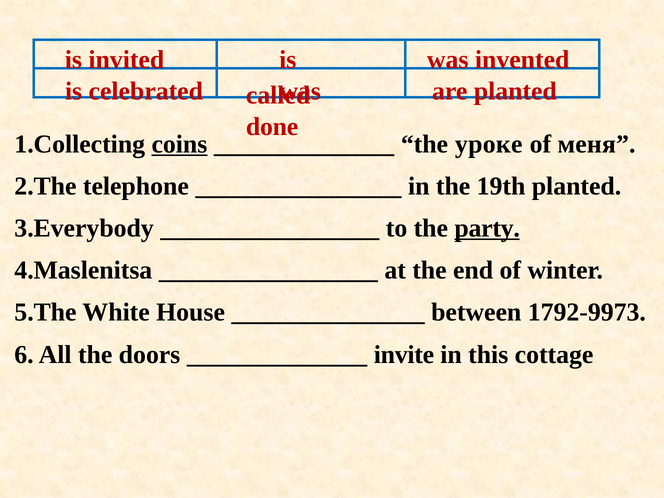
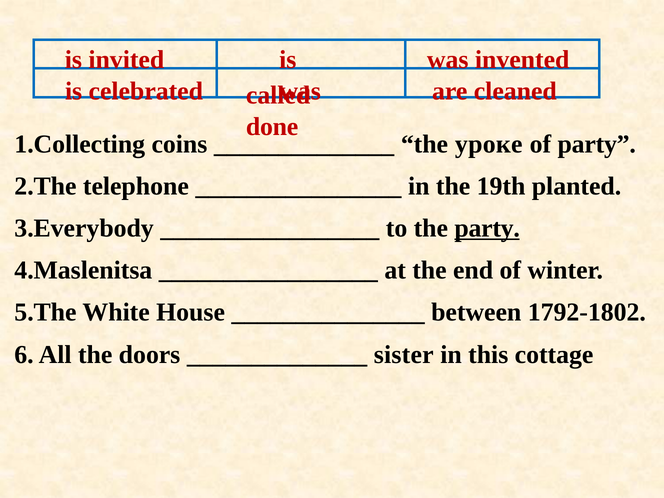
are planted: planted -> cleaned
coins underline: present -> none
of меня: меня -> party
1792-9973: 1792-9973 -> 1792-1802
invite: invite -> sister
